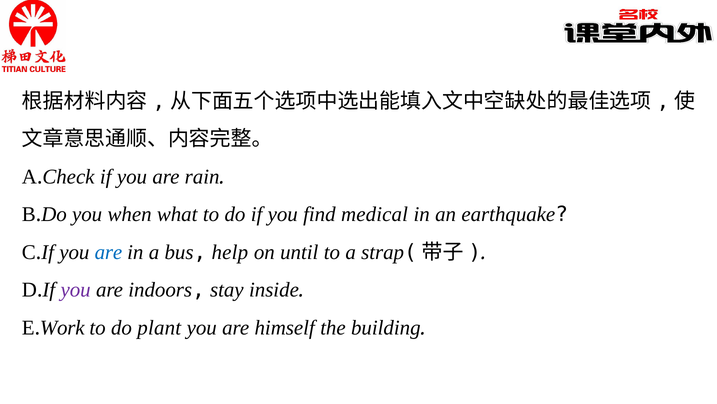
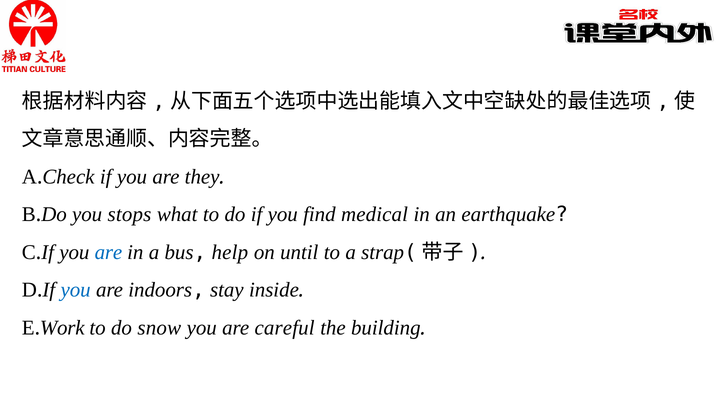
rain: rain -> they
when: when -> stops
you at (76, 289) colour: purple -> blue
plant: plant -> snow
himself: himself -> careful
